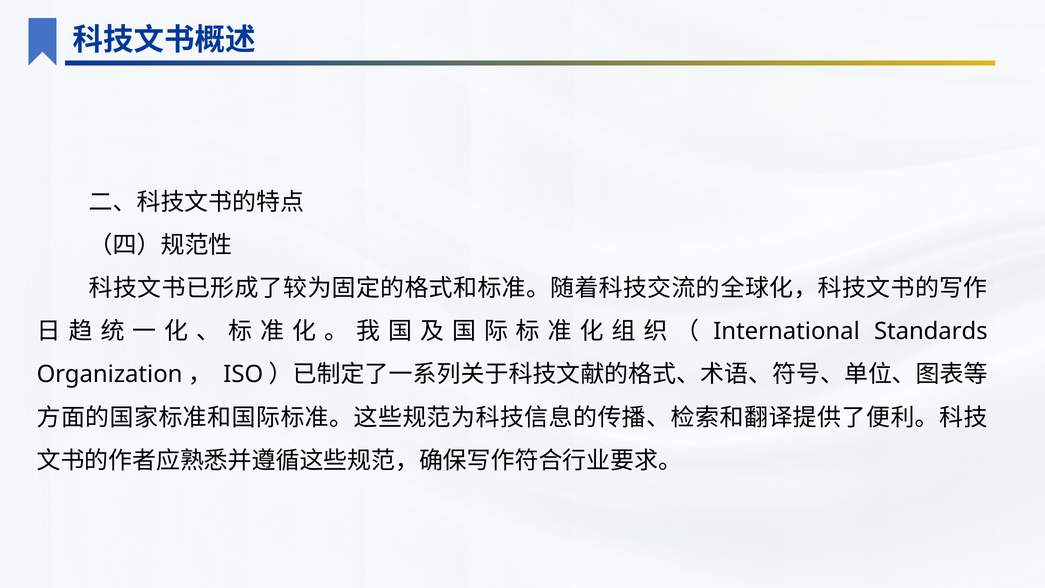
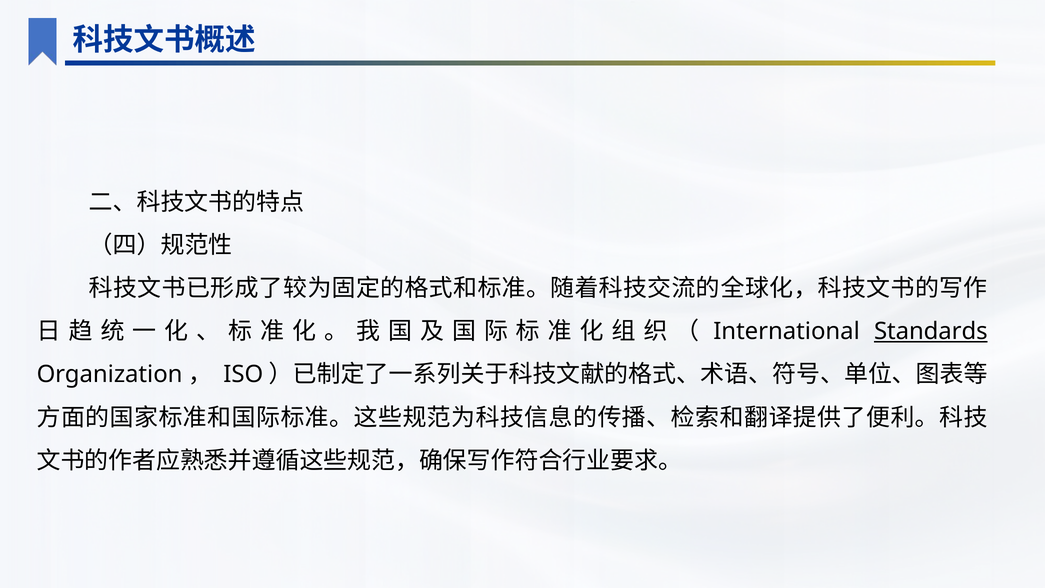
Standards underline: none -> present
